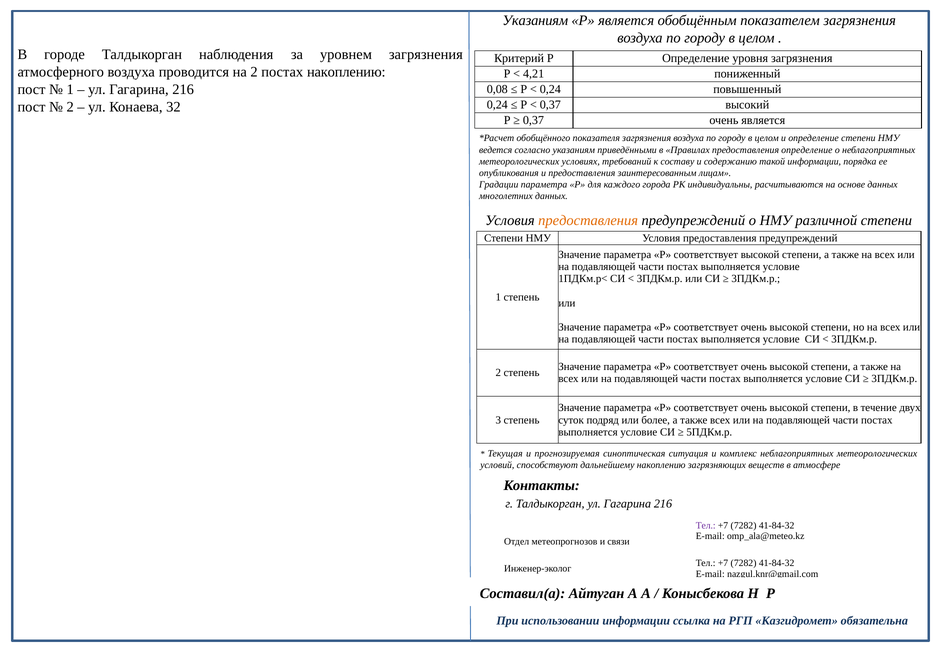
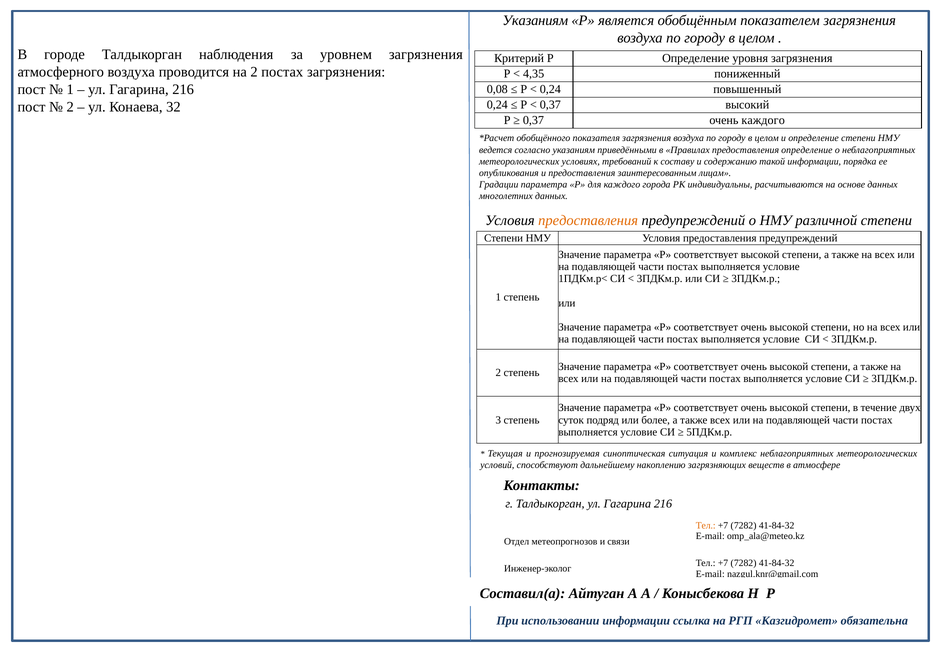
постах накоплению: накоплению -> загрязнения
4,21: 4,21 -> 4,35
очень является: является -> каждого
Тел at (706, 525) colour: purple -> orange
